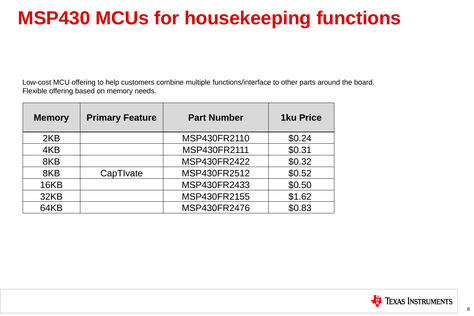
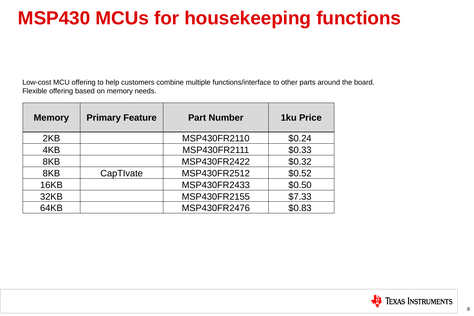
$0.31: $0.31 -> $0.33
$1.62: $1.62 -> $7.33
